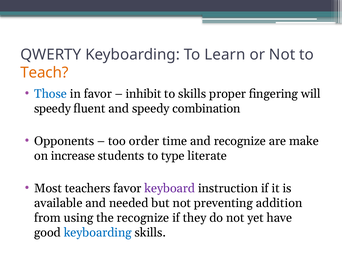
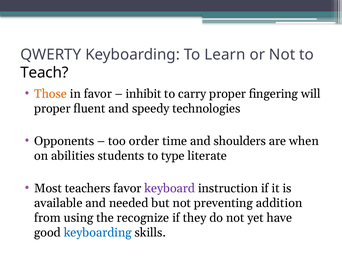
Teach colour: orange -> black
Those colour: blue -> orange
to skills: skills -> carry
speedy at (52, 109): speedy -> proper
combination: combination -> technologies
and recognize: recognize -> shoulders
make: make -> when
increase: increase -> abilities
